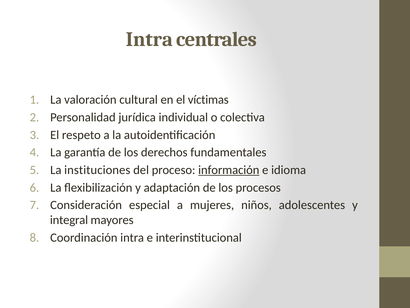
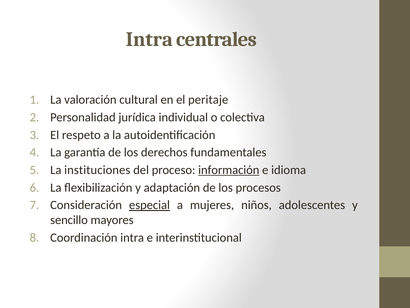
víctimas: víctimas -> peritaje
especial underline: none -> present
integral: integral -> sencillo
